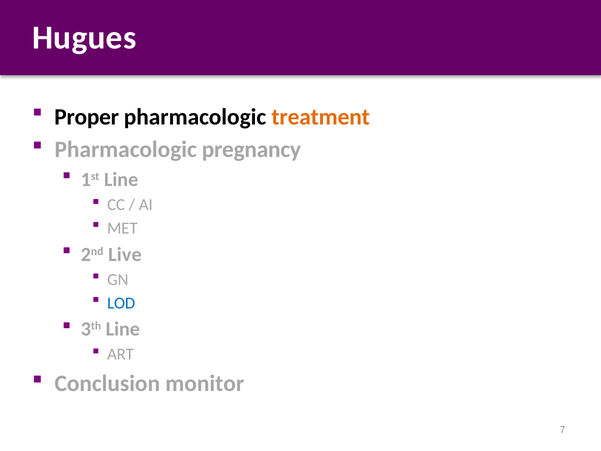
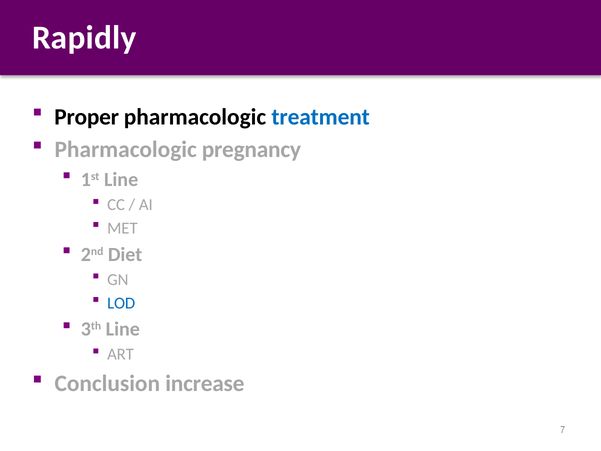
Hugues: Hugues -> Rapidly
treatment colour: orange -> blue
Live: Live -> Diet
monitor: monitor -> increase
